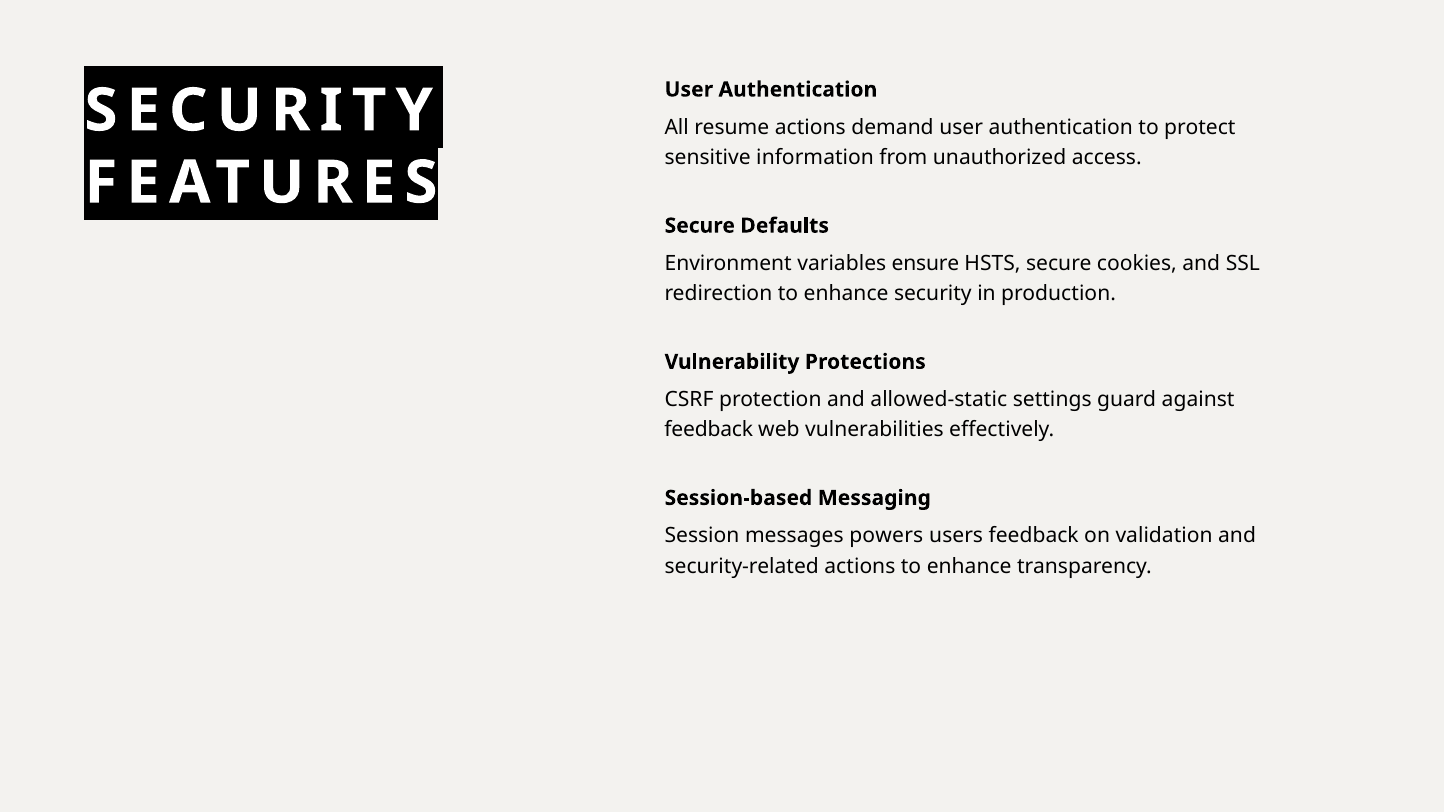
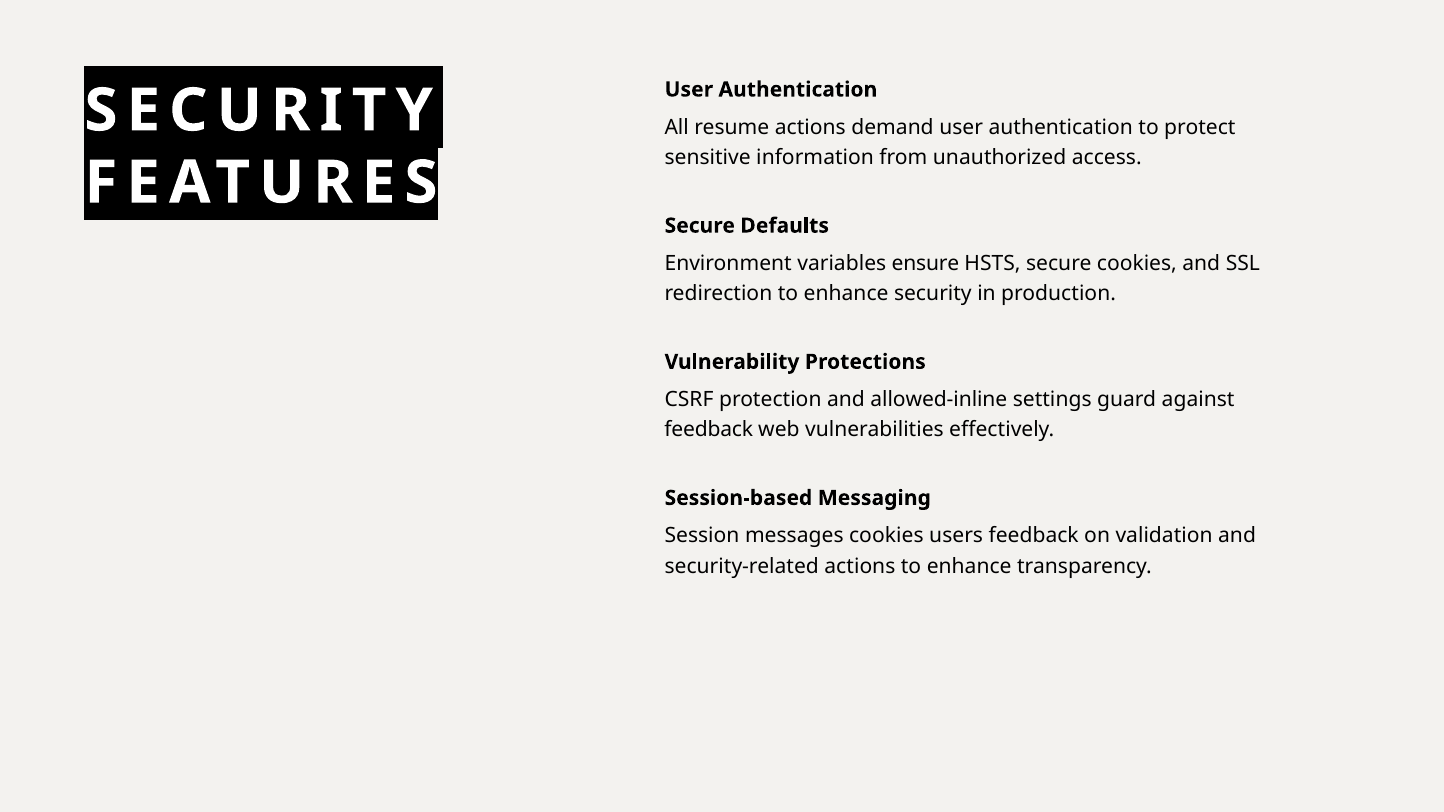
allowed-static: allowed-static -> allowed-inline
messages powers: powers -> cookies
